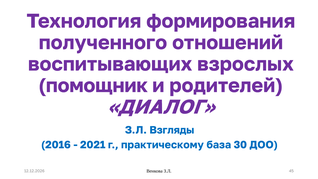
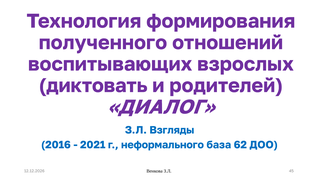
помощник: помощник -> диктовать
практическому: практическому -> неформального
30: 30 -> 62
